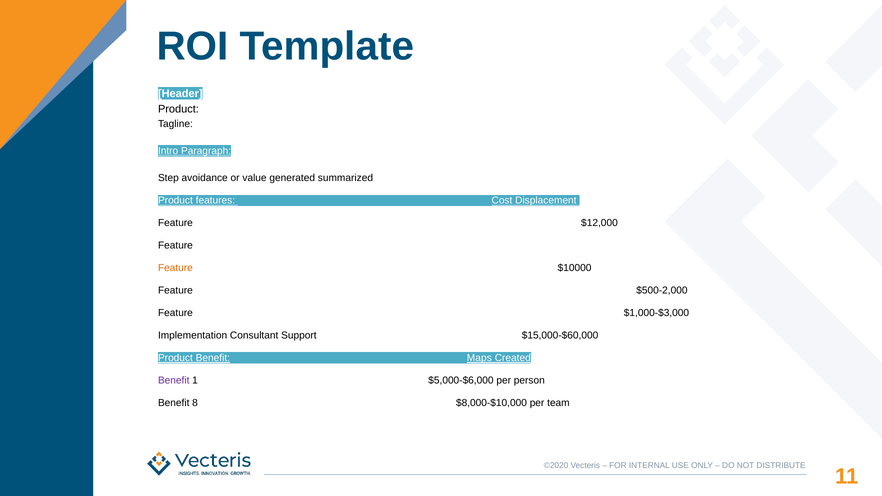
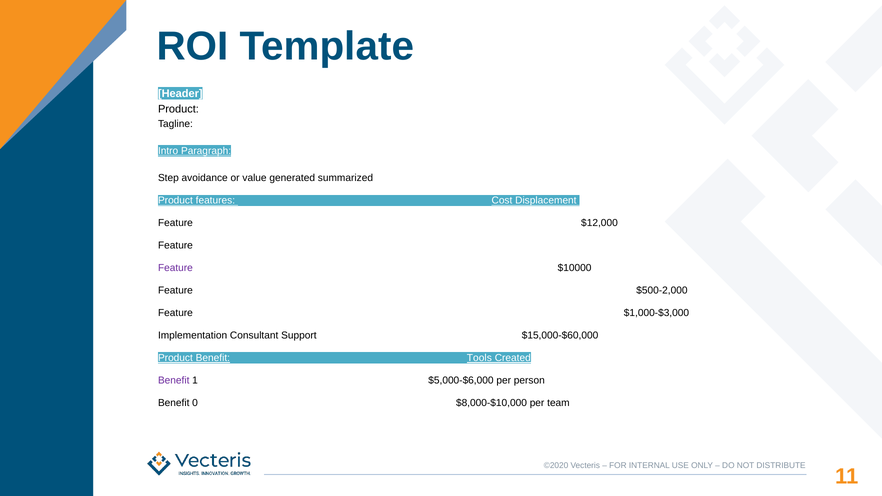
Feature at (175, 268) colour: orange -> purple
Maps: Maps -> Tools
8: 8 -> 0
